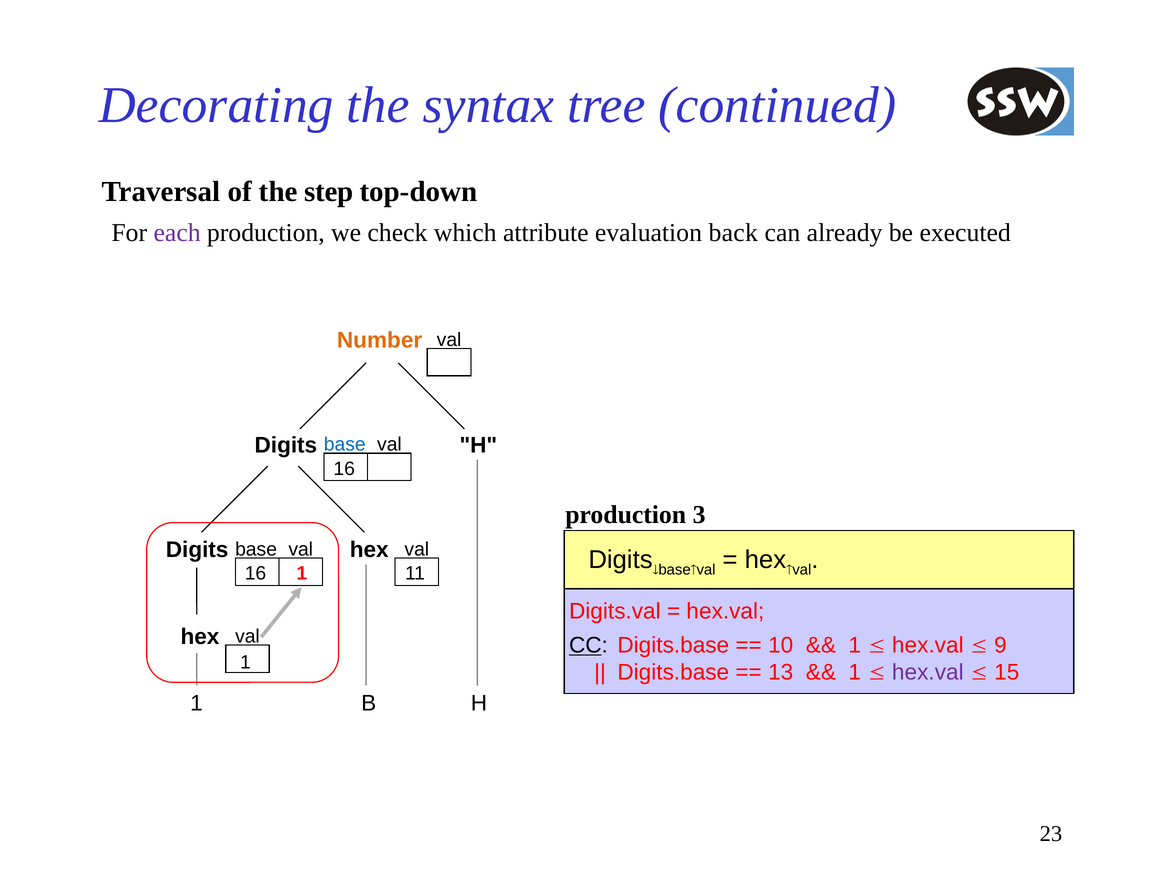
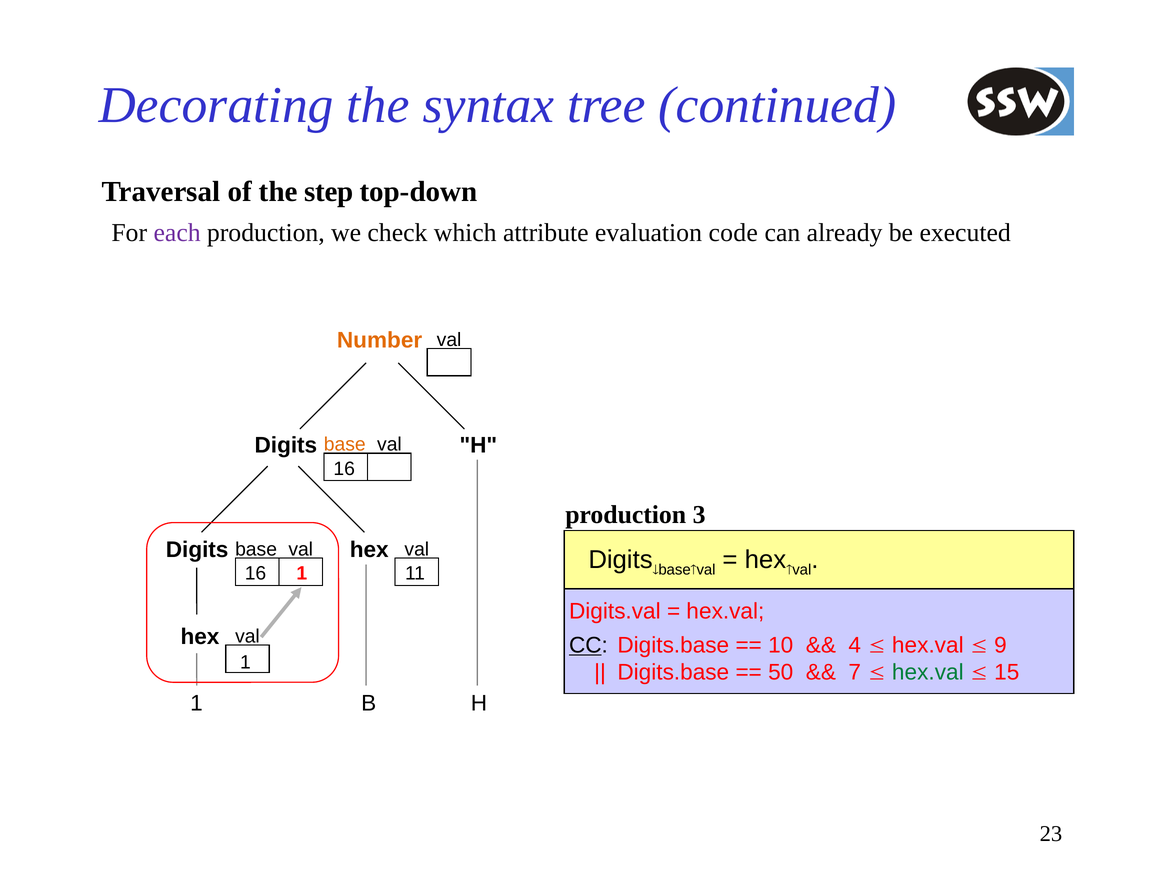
back: back -> code
base at (345, 444) colour: blue -> orange
1 at (855, 645): 1 -> 4
13: 13 -> 50
1 at (855, 672): 1 -> 7
hex.val at (928, 672) colour: purple -> green
